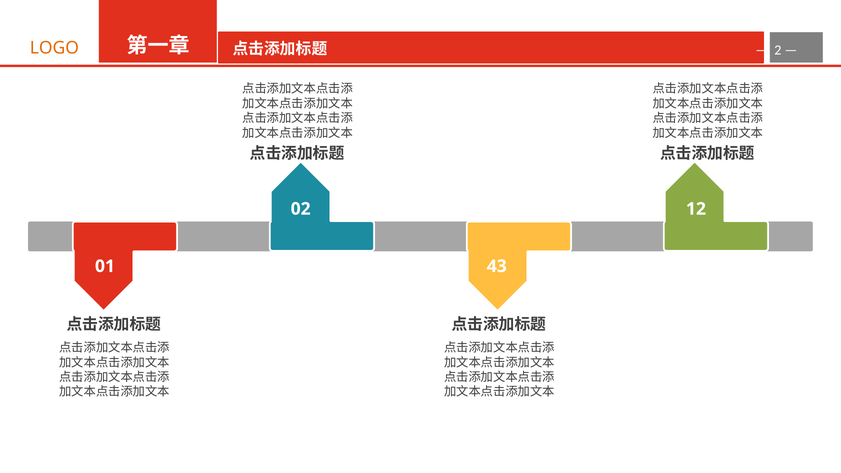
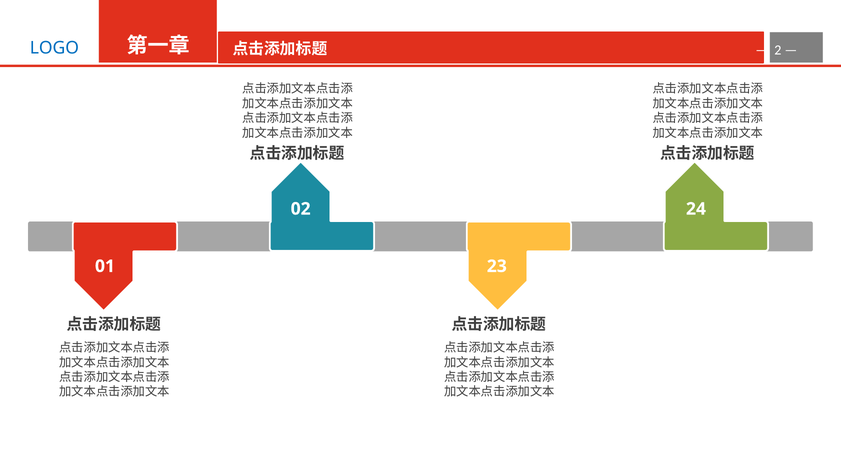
LOGO colour: orange -> blue
12: 12 -> 24
43: 43 -> 23
